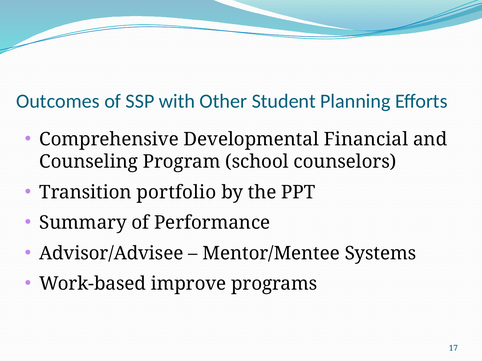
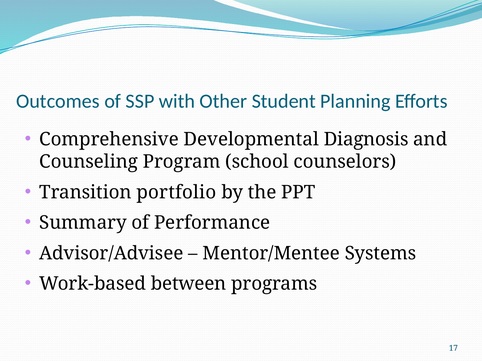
Financial: Financial -> Diagnosis
improve: improve -> between
